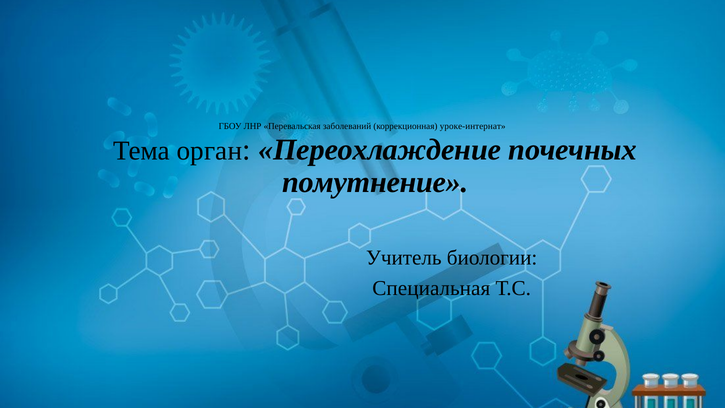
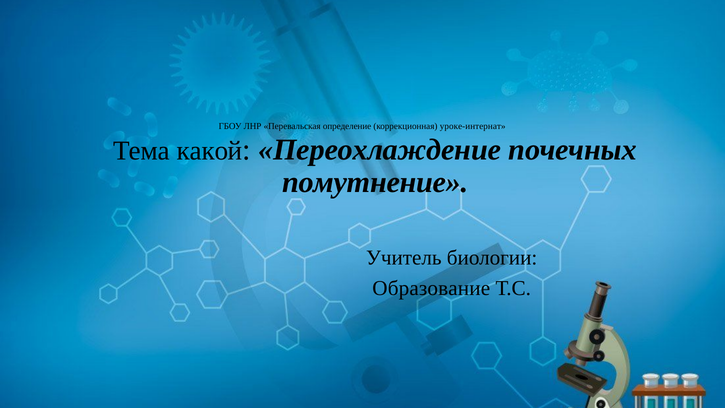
заболеваний: заболеваний -> определение
орган: орган -> какой
Специальная: Специальная -> Образование
